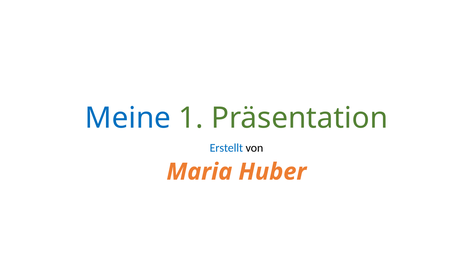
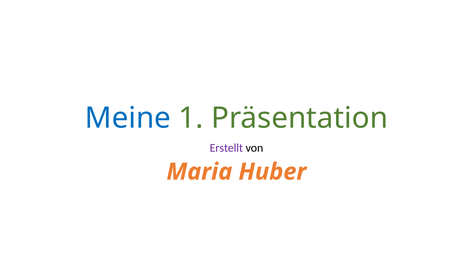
Erstellt colour: blue -> purple
